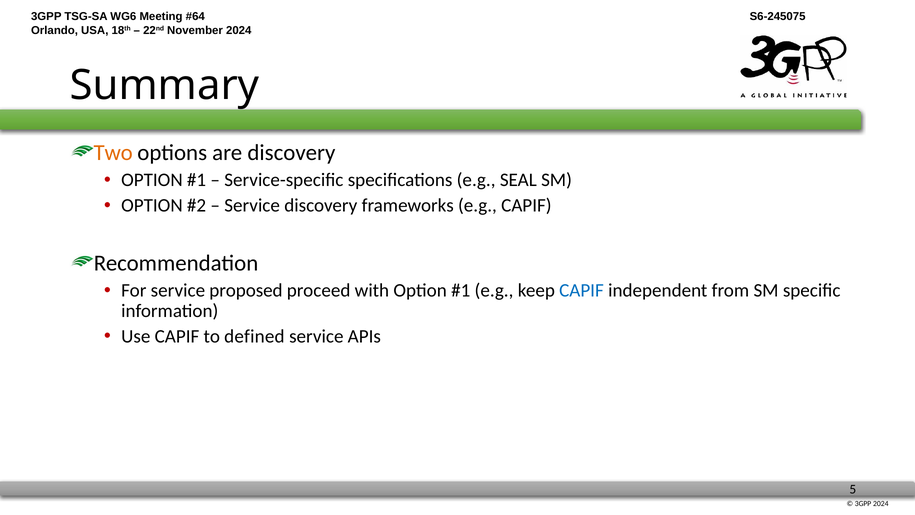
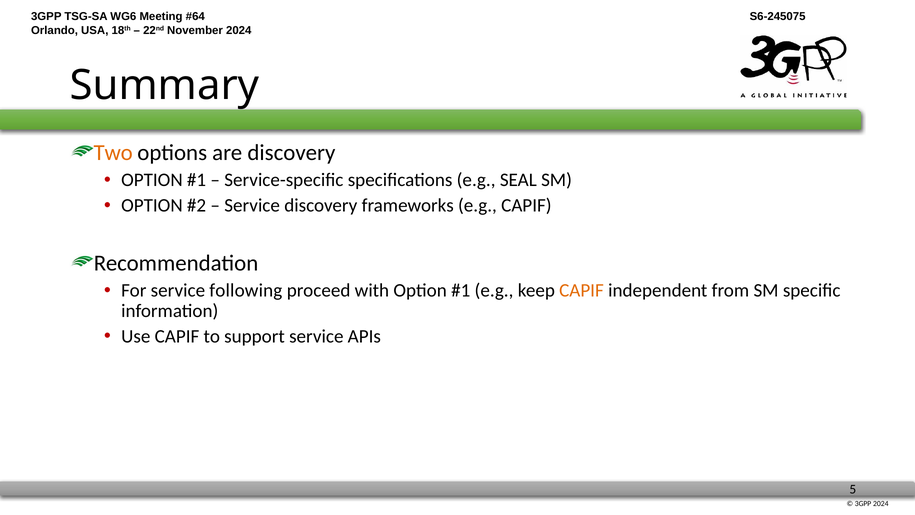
proposed: proposed -> following
CAPIF at (581, 290) colour: blue -> orange
defined: defined -> support
